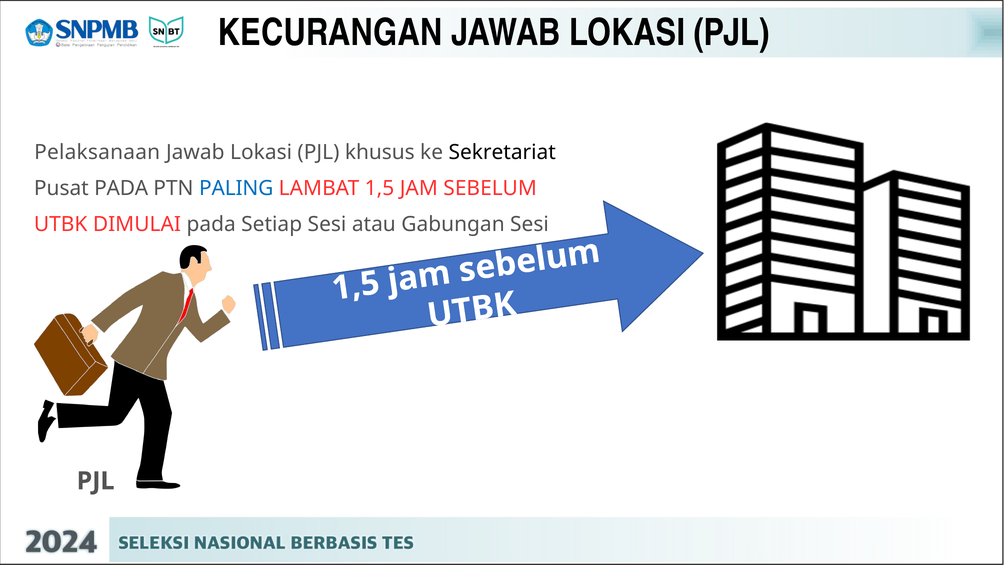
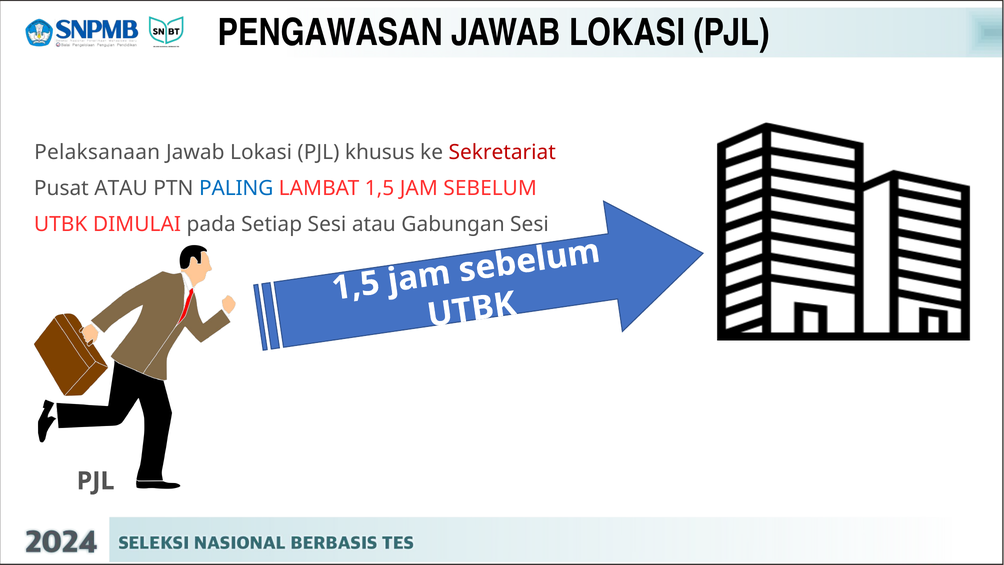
KECURANGAN: KECURANGAN -> PENGAWASAN
Sekretariat colour: black -> red
Pusat PADA: PADA -> ATAU
